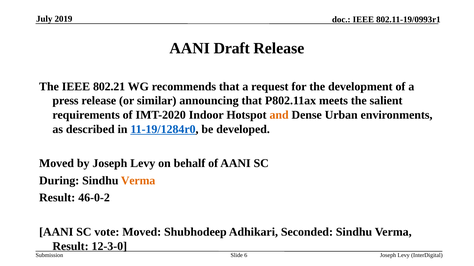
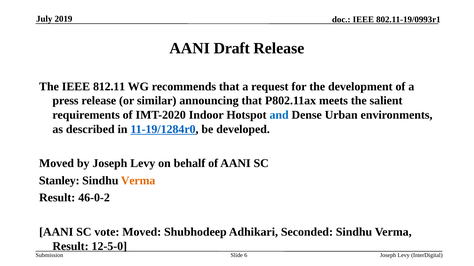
802.21: 802.21 -> 812.11
and colour: orange -> blue
During: During -> Stanley
12-3-0: 12-3-0 -> 12-5-0
